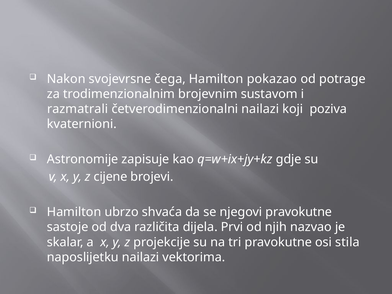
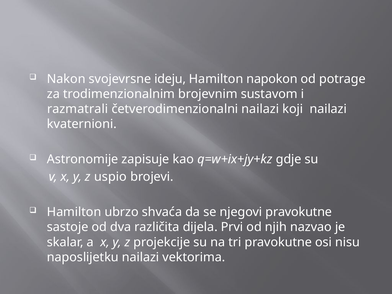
čega: čega -> ideju
pokazao: pokazao -> napokon
koji poziva: poziva -> nailazi
cijene: cijene -> uspio
stila: stila -> nisu
